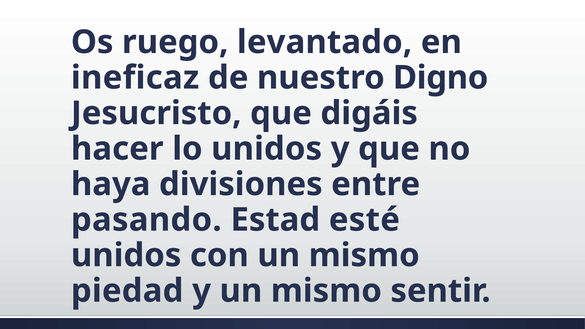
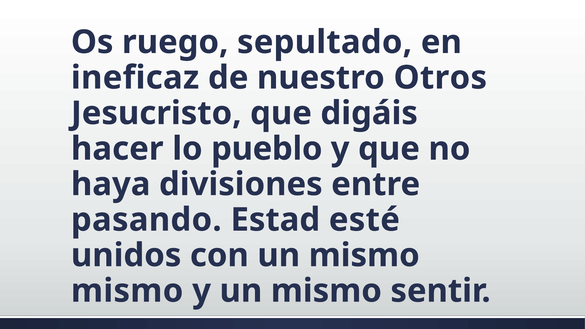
levantado: levantado -> sepultado
Digno: Digno -> Otros
lo unidos: unidos -> pueblo
piedad at (127, 291): piedad -> mismo
